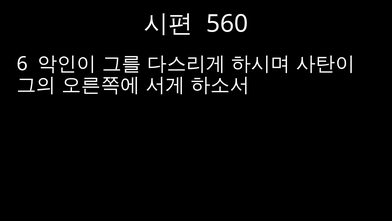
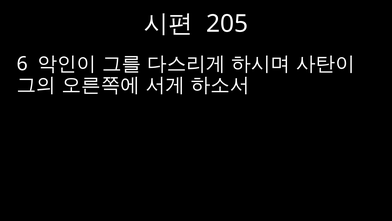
560: 560 -> 205
